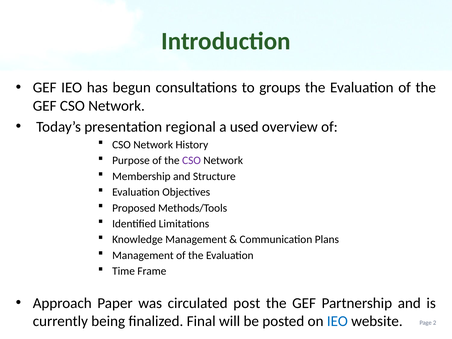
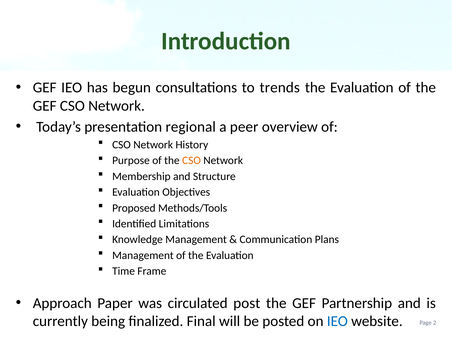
groups: groups -> trends
used: used -> peer
CSO at (191, 160) colour: purple -> orange
